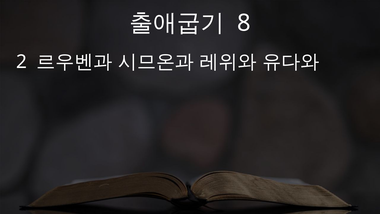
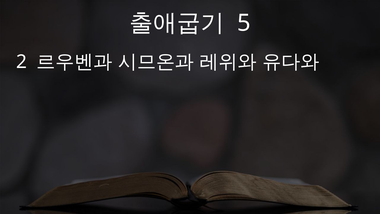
8: 8 -> 5
